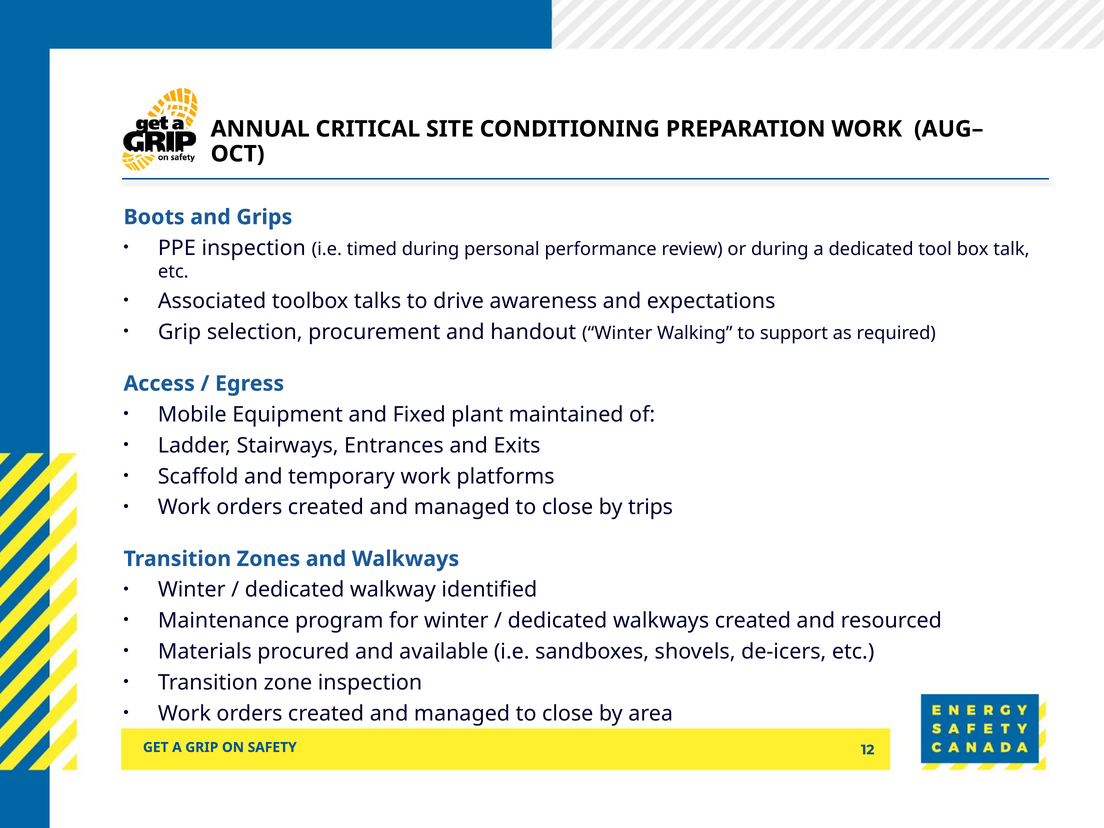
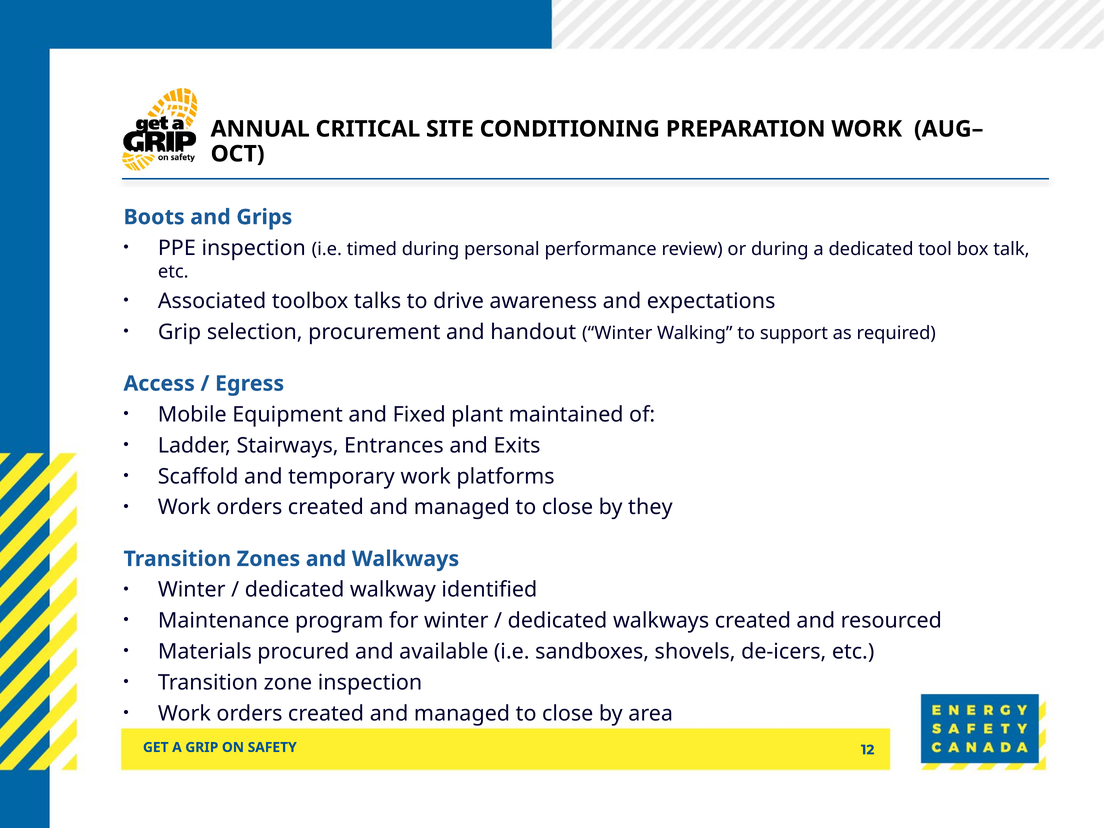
trips: trips -> they
